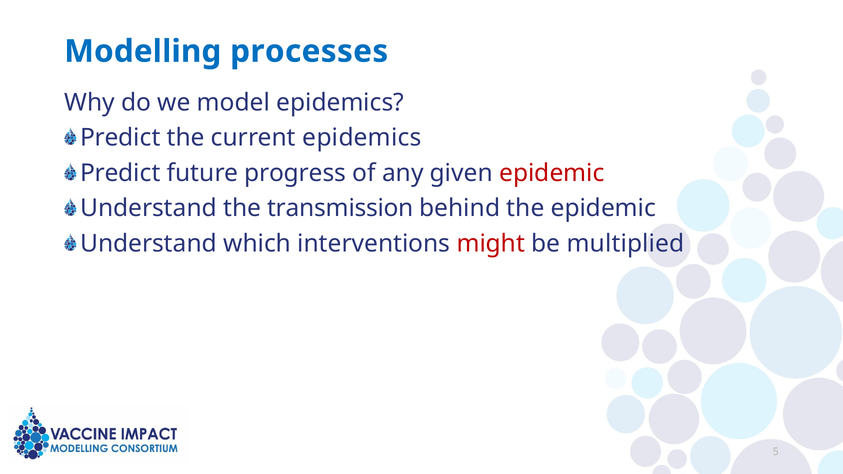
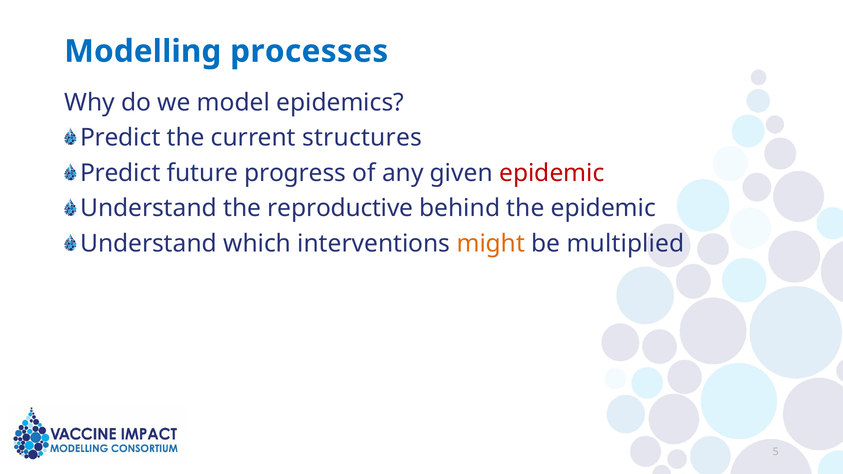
current epidemics: epidemics -> structures
transmission: transmission -> reproductive
might colour: red -> orange
